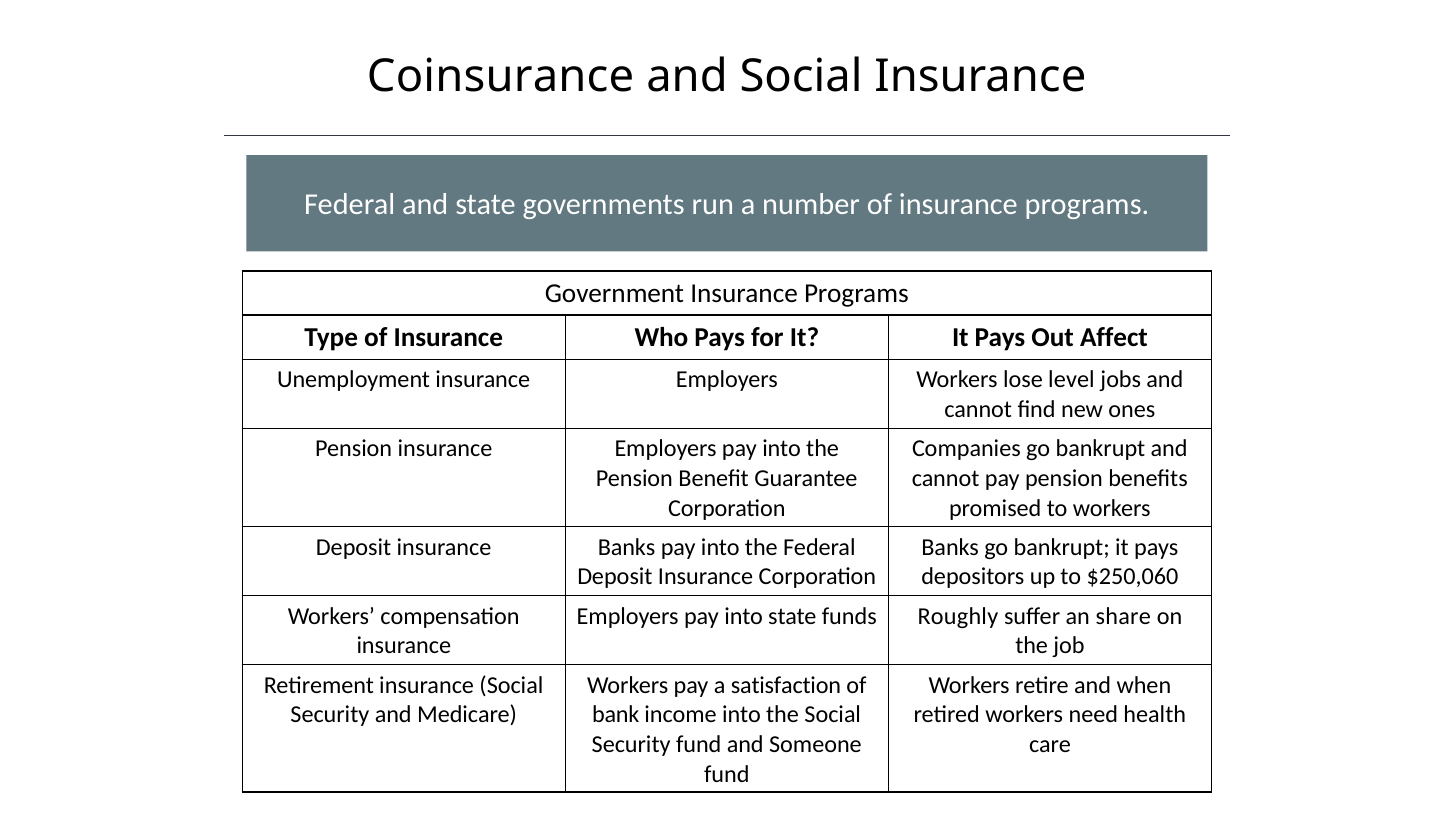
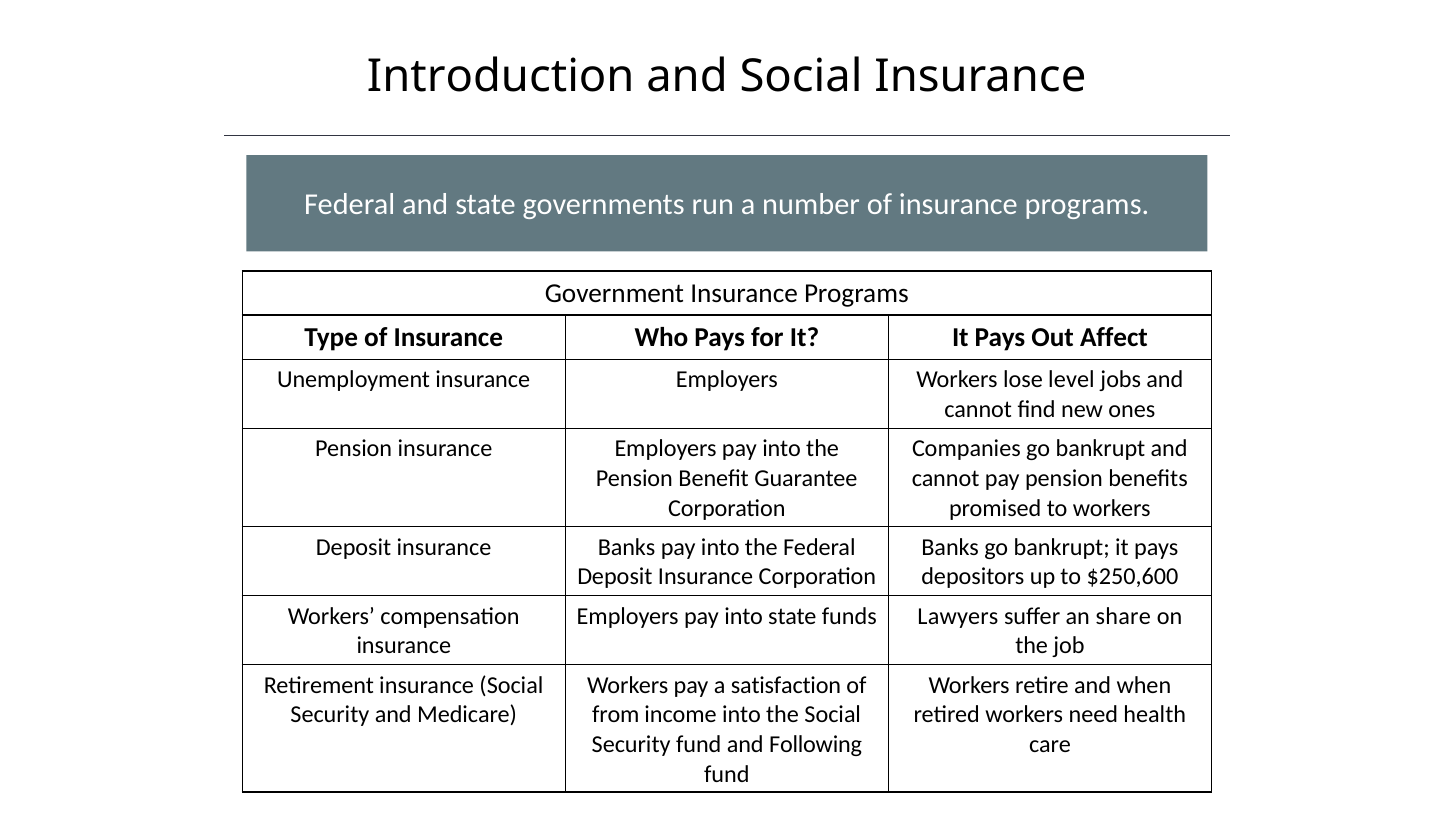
Coinsurance: Coinsurance -> Introduction
$250,060: $250,060 -> $250,600
Roughly: Roughly -> Lawyers
bank: bank -> from
Someone: Someone -> Following
